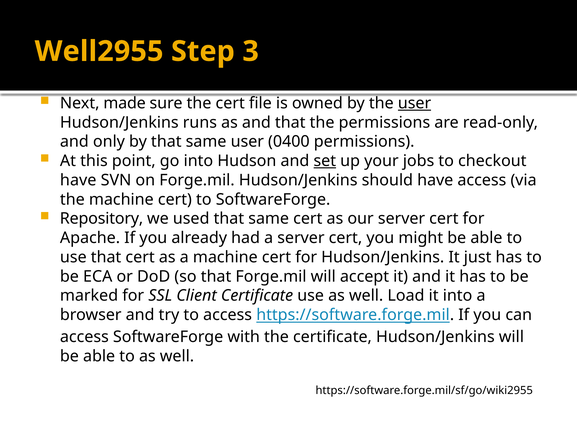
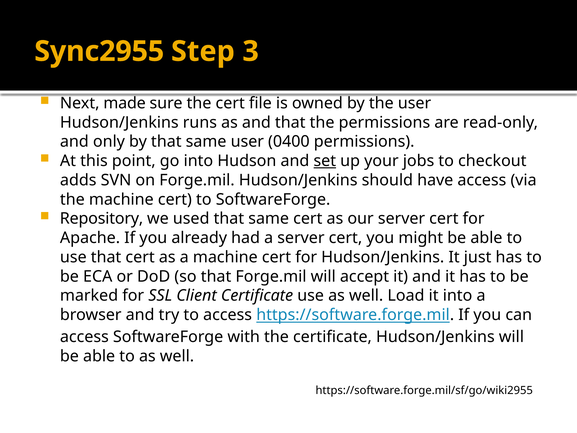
Well2955: Well2955 -> Sync2955
user at (415, 103) underline: present -> none
have at (78, 180): have -> adds
